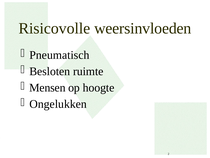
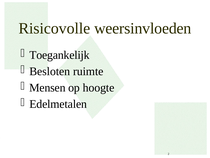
Pneumatisch: Pneumatisch -> Toegankelijk
Ongelukken: Ongelukken -> Edelmetalen
